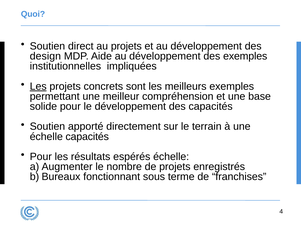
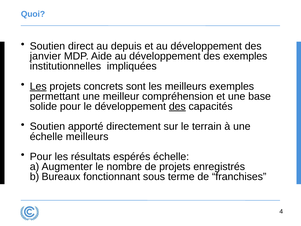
au projets: projets -> depuis
design: design -> janvier
des at (177, 106) underline: none -> present
échelle capacités: capacités -> meilleurs
